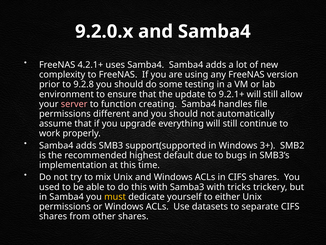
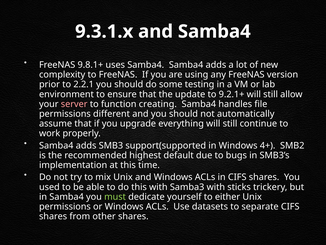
9.2.0.x: 9.2.0.x -> 9.3.1.x
4.2.1+: 4.2.1+ -> 9.8.1+
9.2.8: 9.2.8 -> 2.2.1
3+: 3+ -> 4+
tricks: tricks -> sticks
must colour: yellow -> light green
